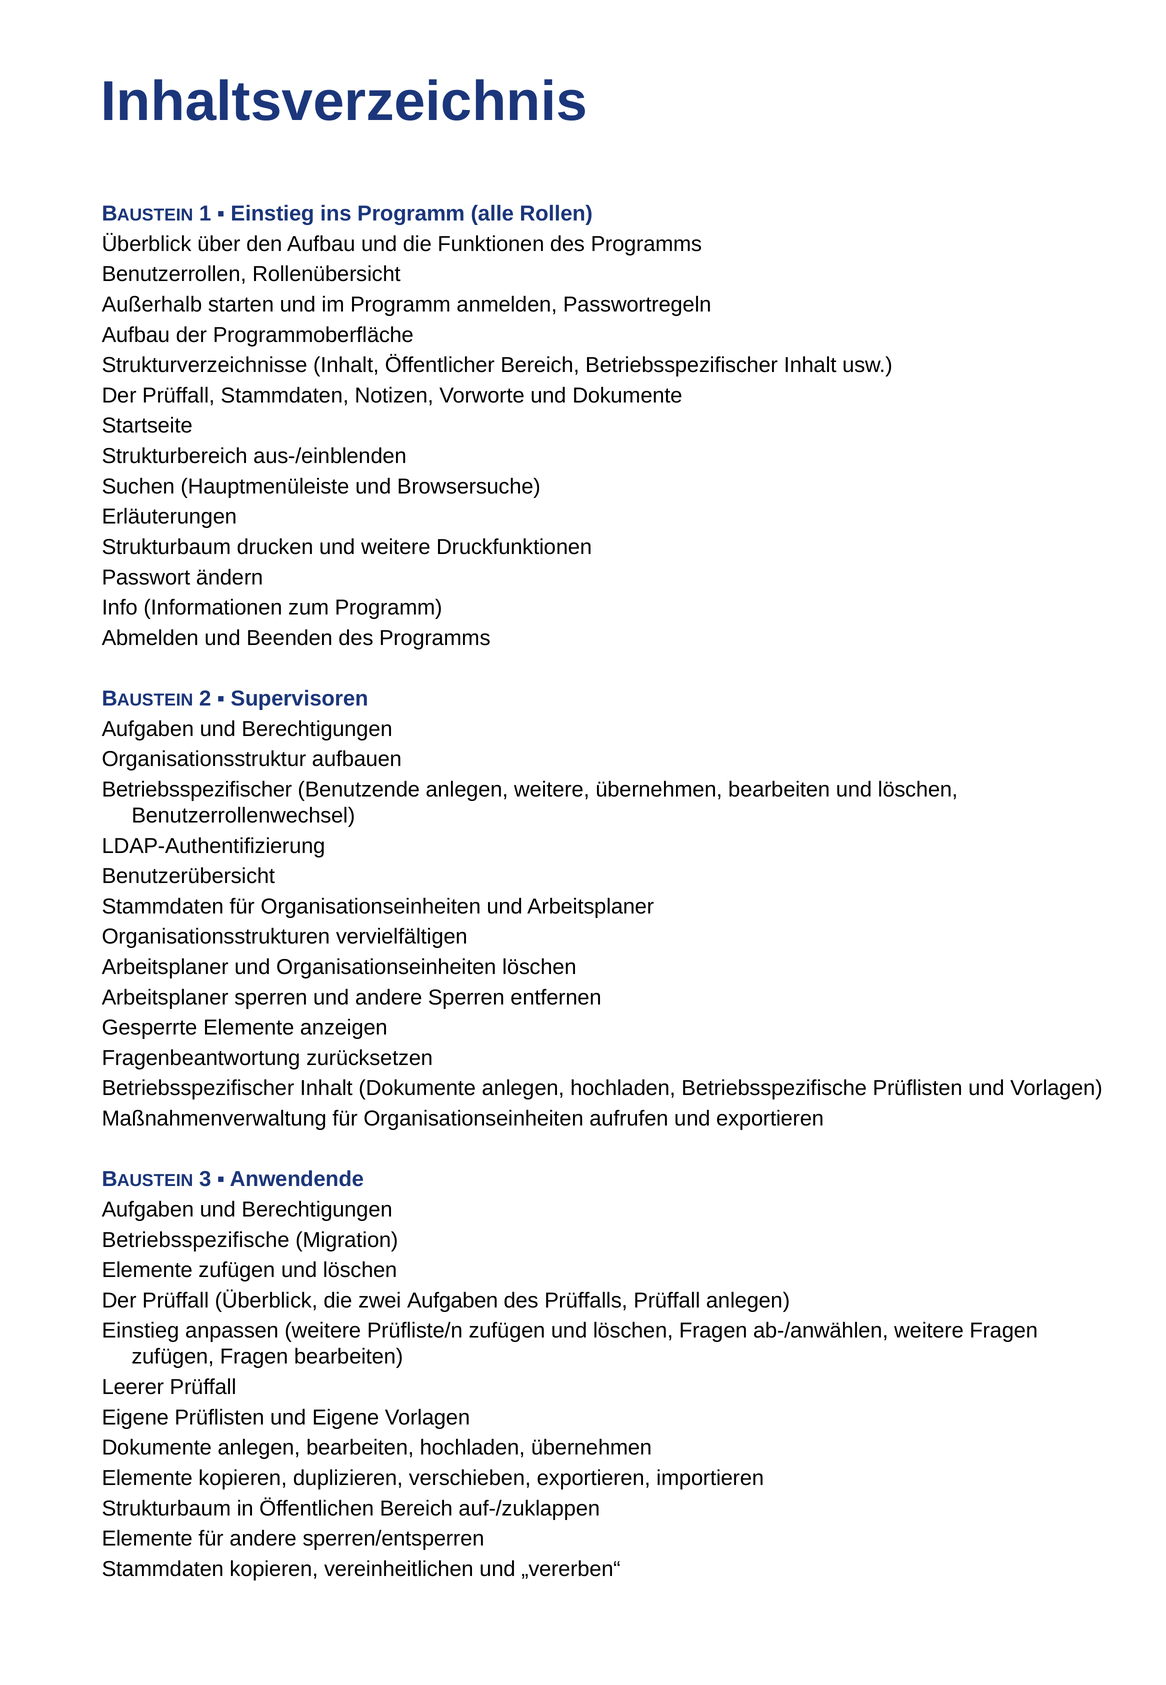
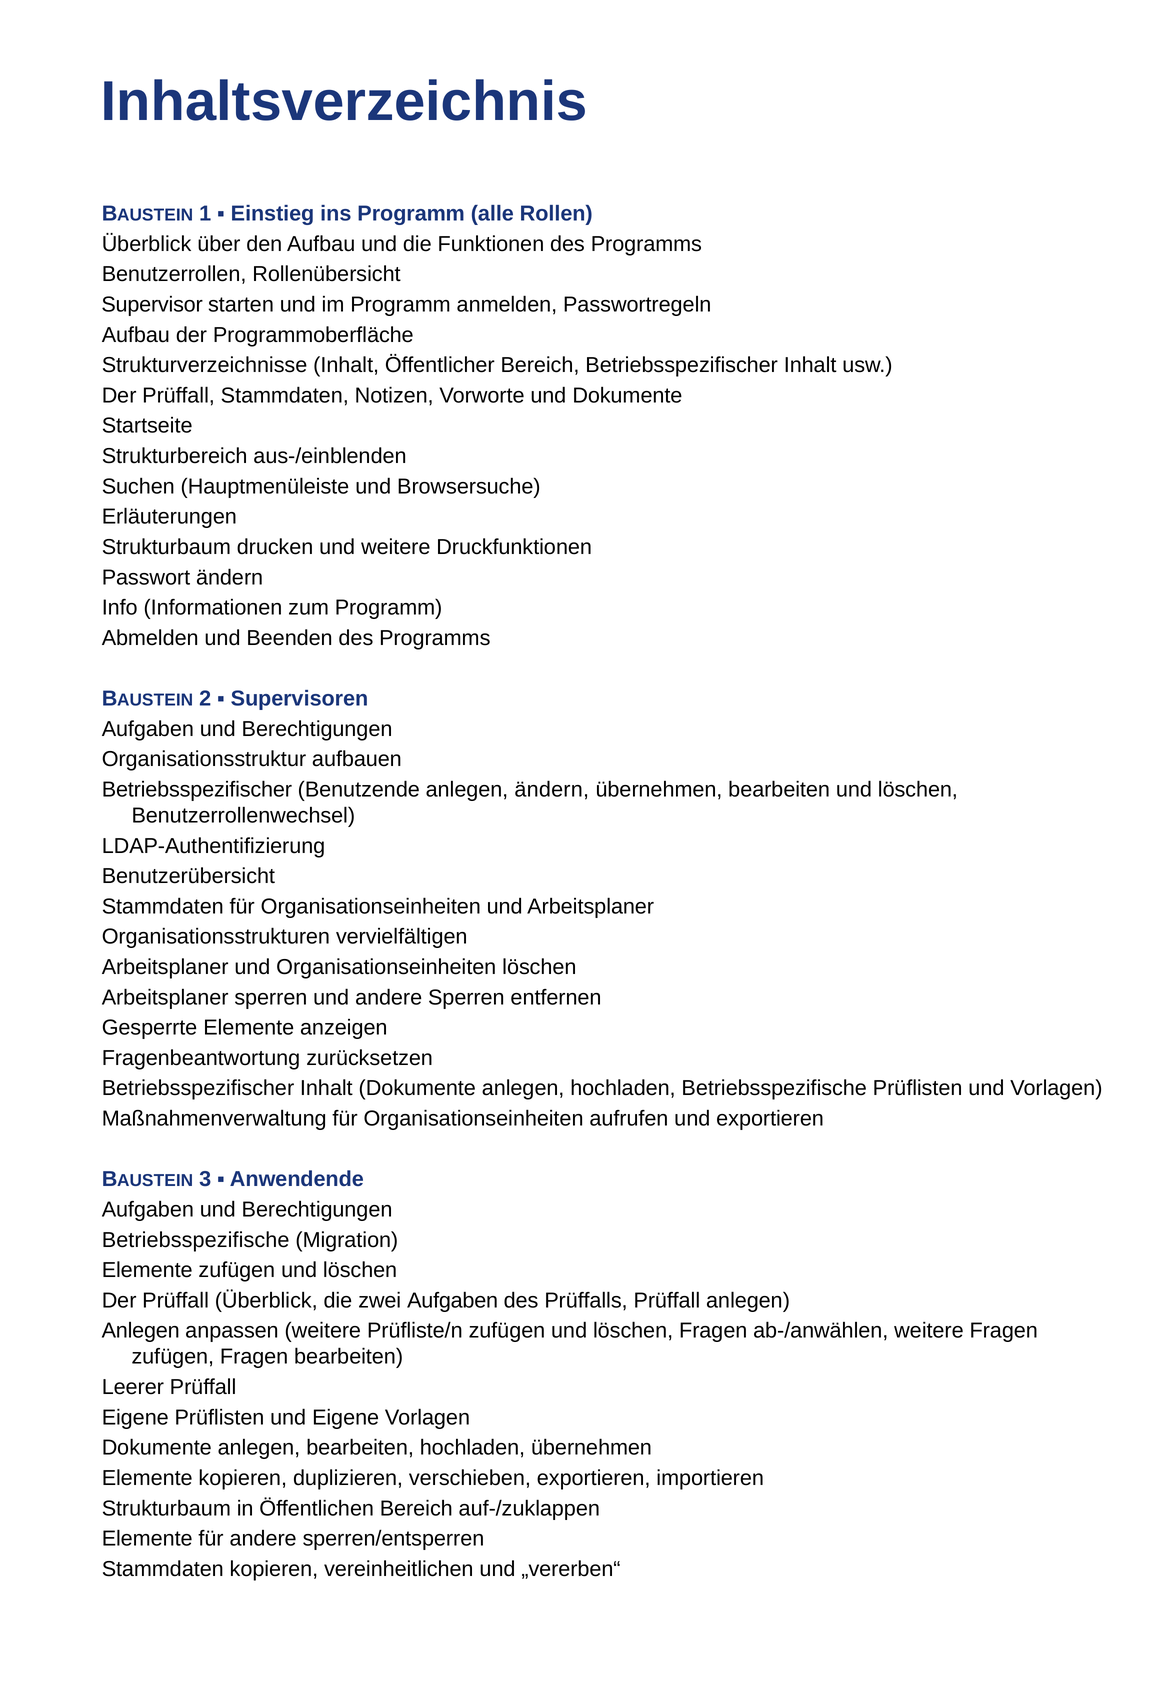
Außerhalb: Außerhalb -> Supervisor
anlegen weitere: weitere -> ändern
Einstieg at (141, 1330): Einstieg -> Anlegen
